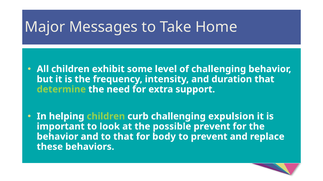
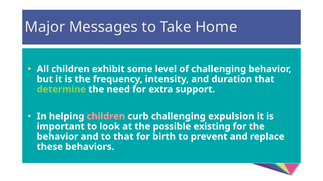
children at (106, 117) colour: light green -> pink
possible prevent: prevent -> existing
body: body -> birth
